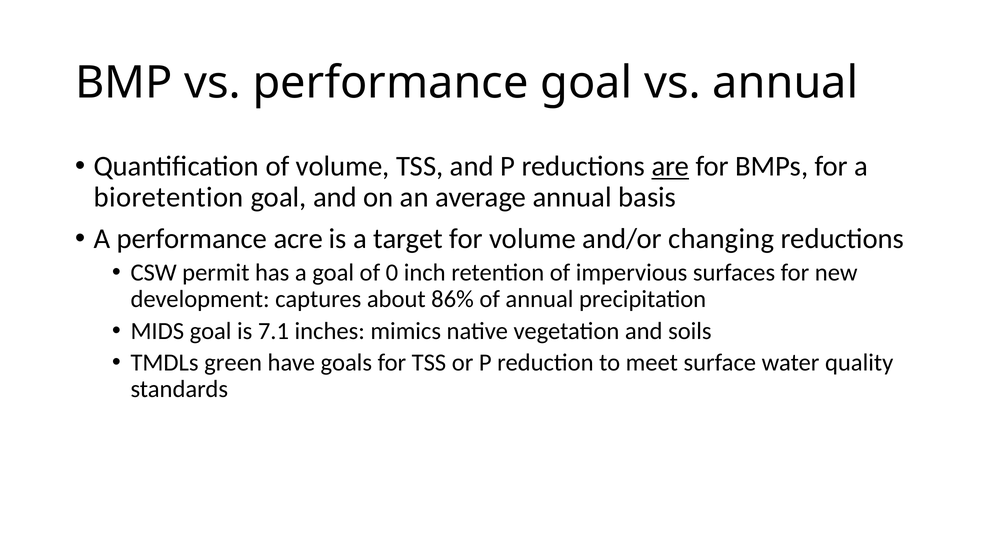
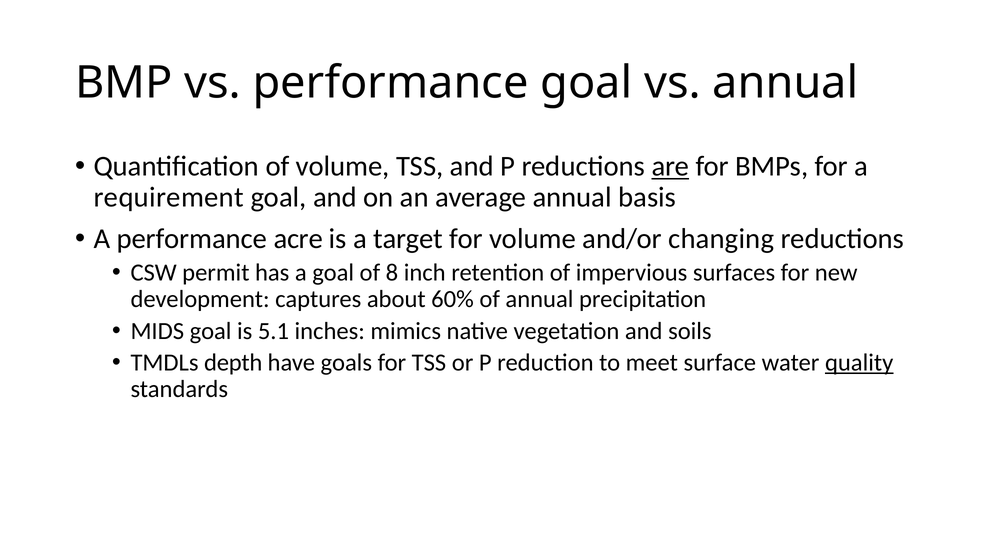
bioretention: bioretention -> requirement
0: 0 -> 8
86%: 86% -> 60%
7.1: 7.1 -> 5.1
green: green -> depth
quality underline: none -> present
